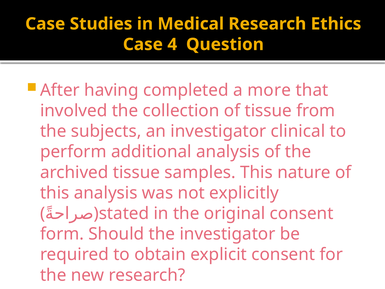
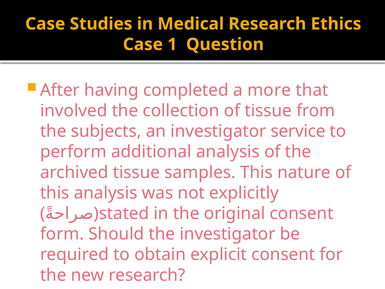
4: 4 -> 1
clinical: clinical -> service
